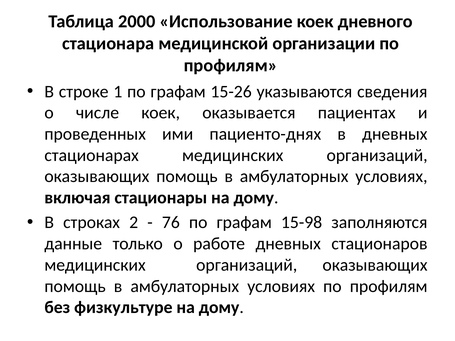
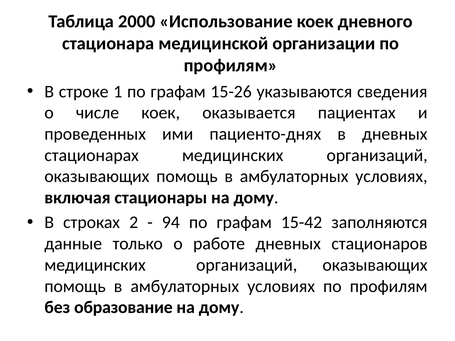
76: 76 -> 94
15-98: 15-98 -> 15-42
физкультуре: физкультуре -> образование
